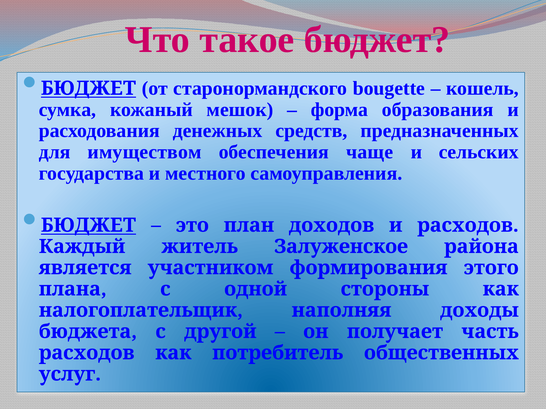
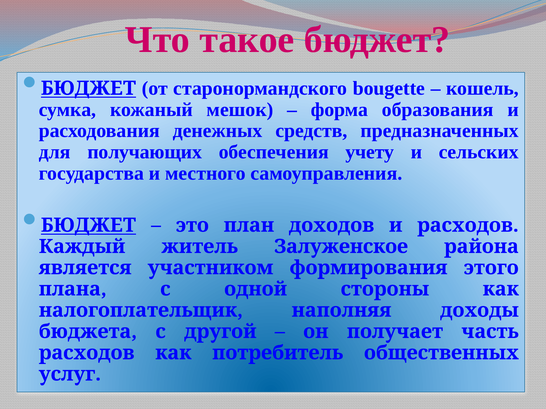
имуществом: имуществом -> получающих
чаще: чаще -> учету
